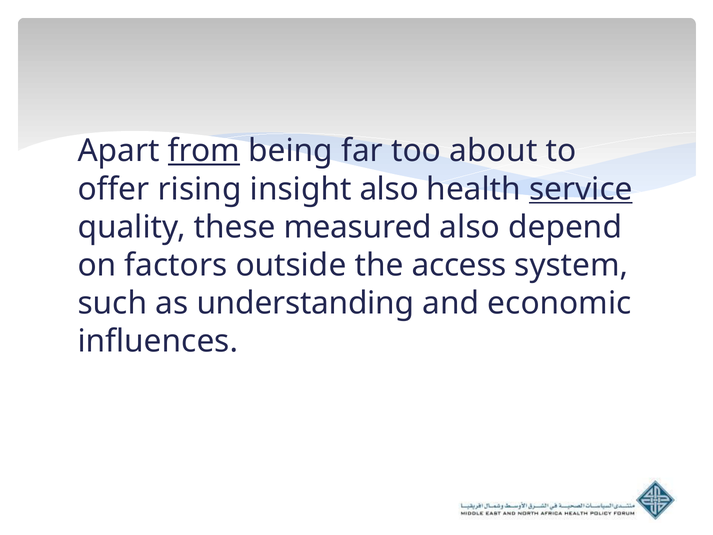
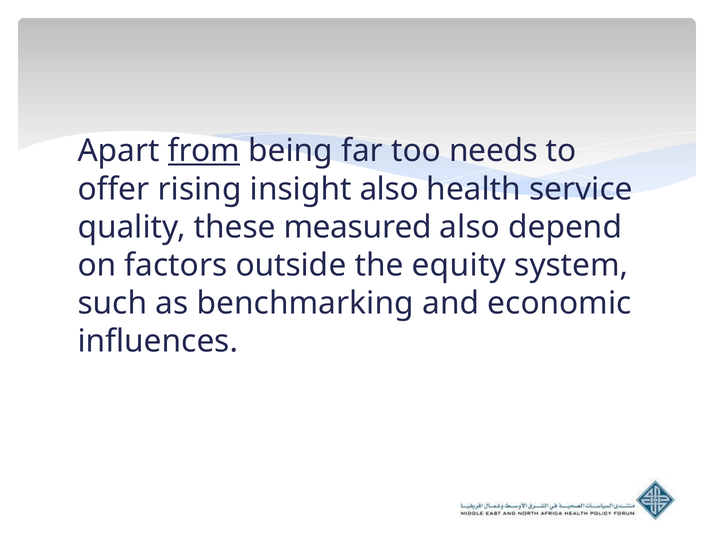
about: about -> needs
service underline: present -> none
access: access -> equity
understanding: understanding -> benchmarking
